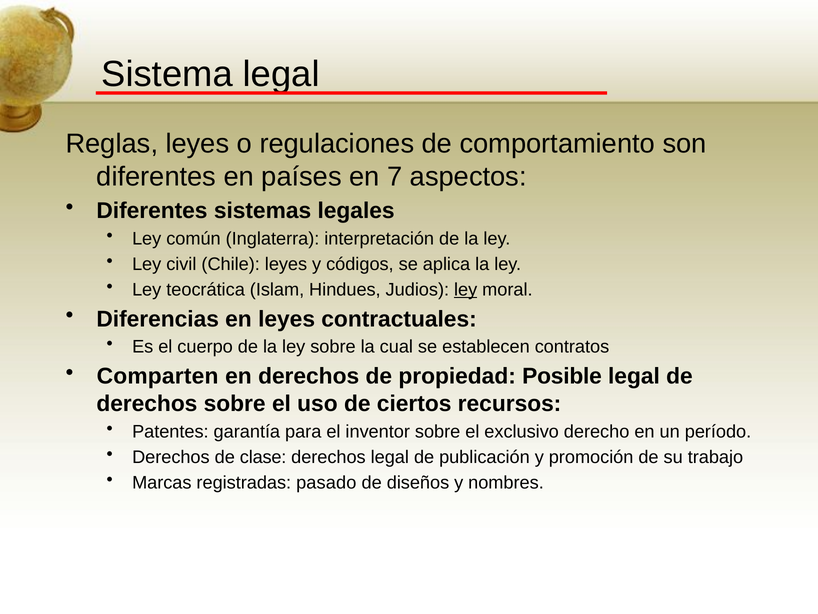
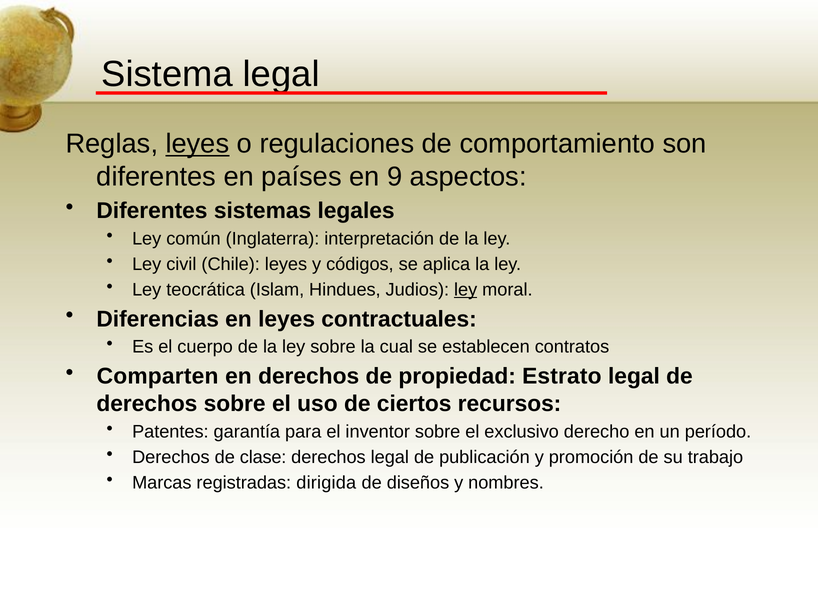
leyes at (197, 144) underline: none -> present
7: 7 -> 9
Posible: Posible -> Estrato
pasado: pasado -> dirigida
